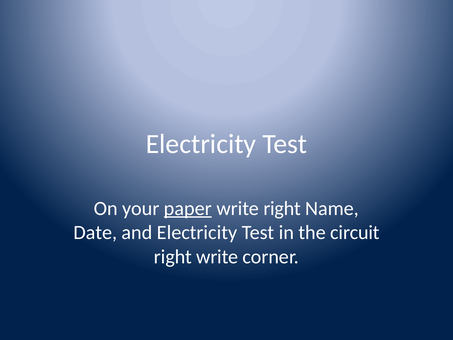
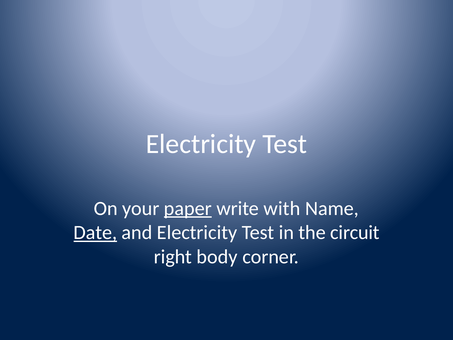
write right: right -> with
Date underline: none -> present
right write: write -> body
